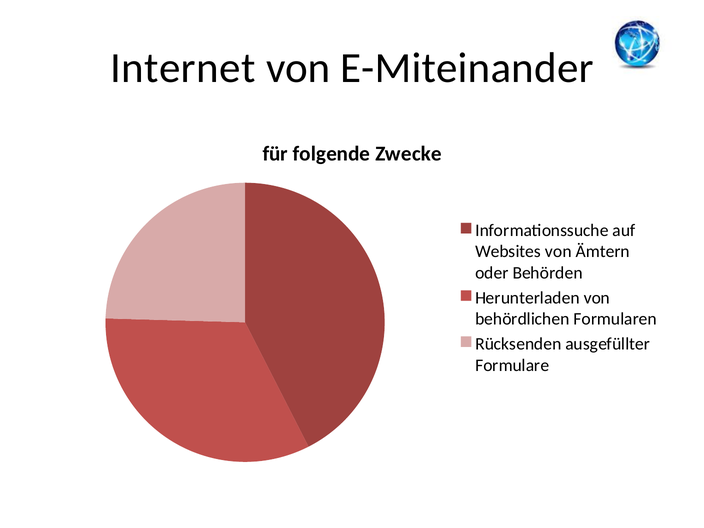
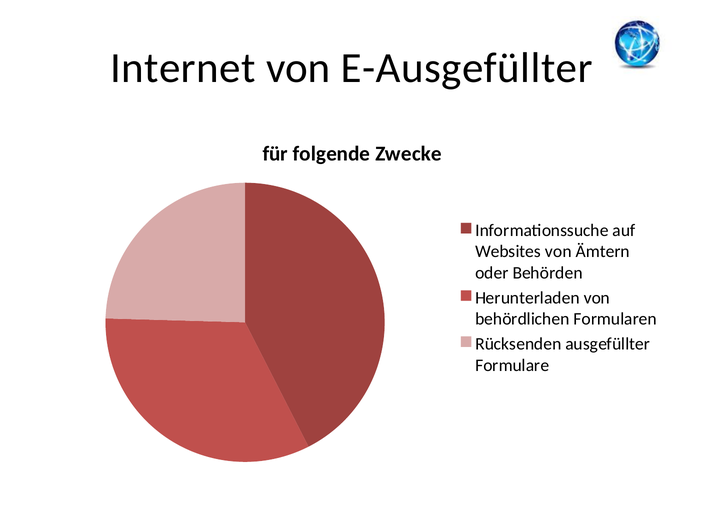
E-Miteinander: E-Miteinander -> E-Ausgefüllter
